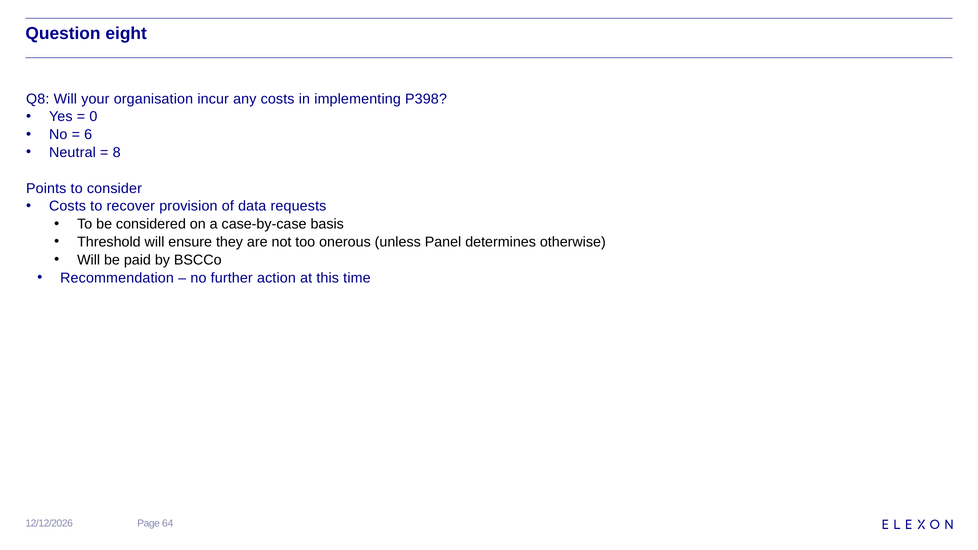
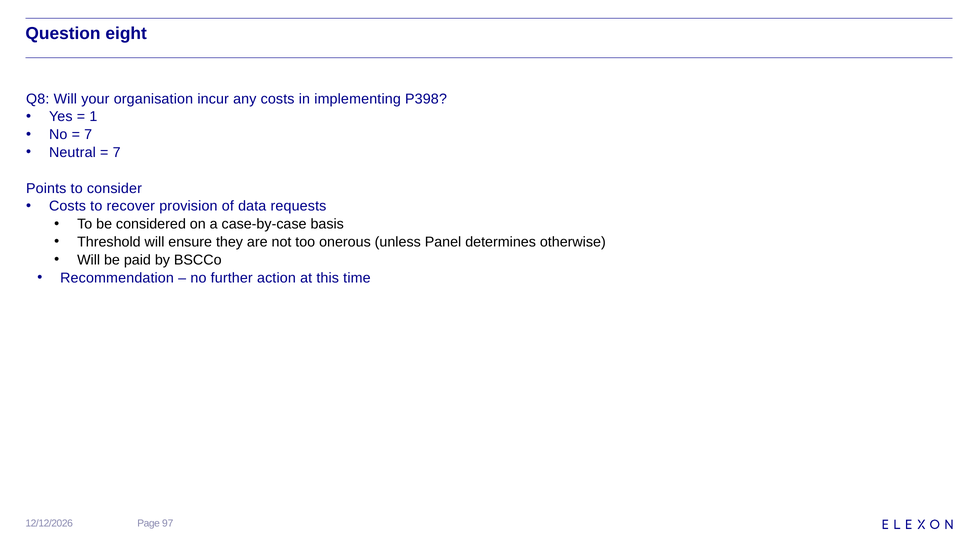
0: 0 -> 1
6 at (88, 135): 6 -> 7
8 at (117, 153): 8 -> 7
64: 64 -> 97
